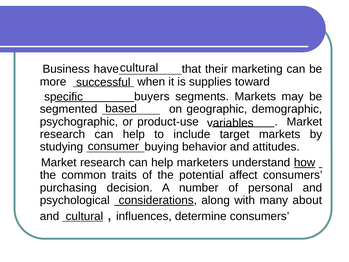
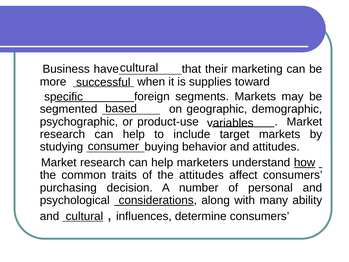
buyers: buyers -> foreign
the potential: potential -> attitudes
about: about -> ability
